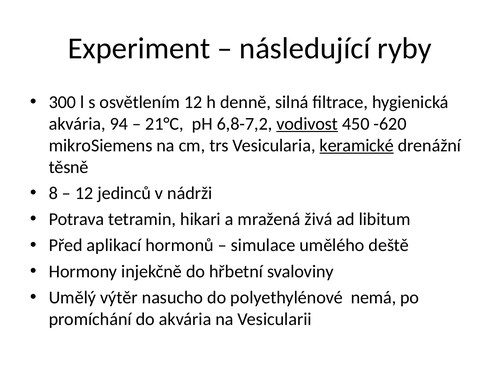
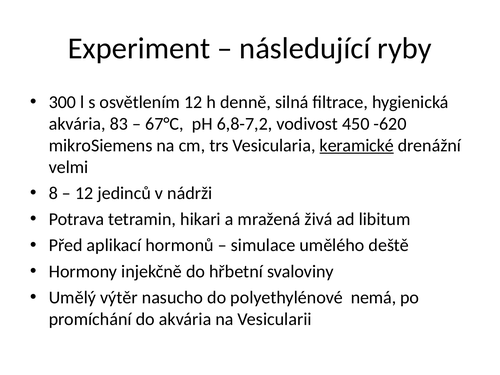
94: 94 -> 83
21°C: 21°C -> 67°C
vodivost underline: present -> none
těsně: těsně -> velmi
